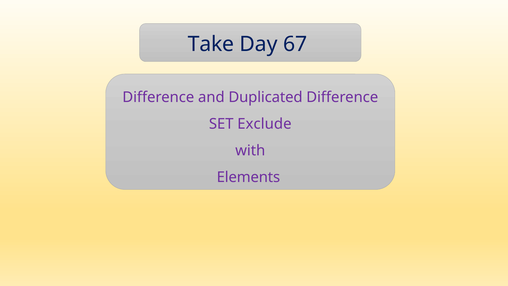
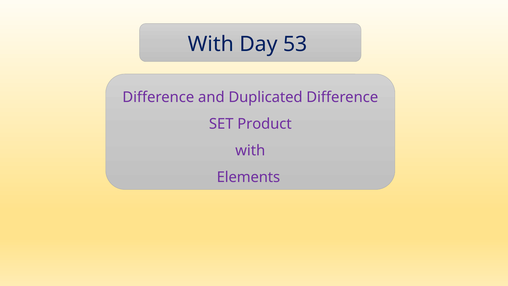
Take at (211, 44): Take -> With
67: 67 -> 53
Exclude: Exclude -> Product
